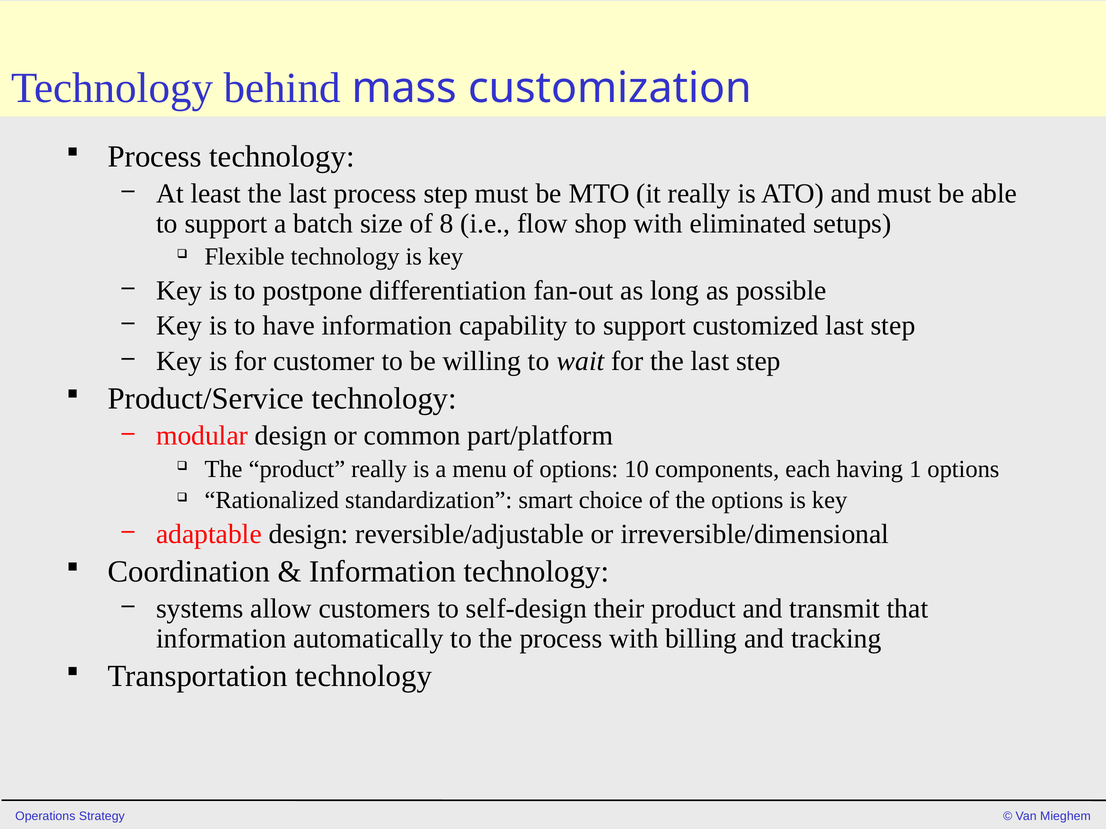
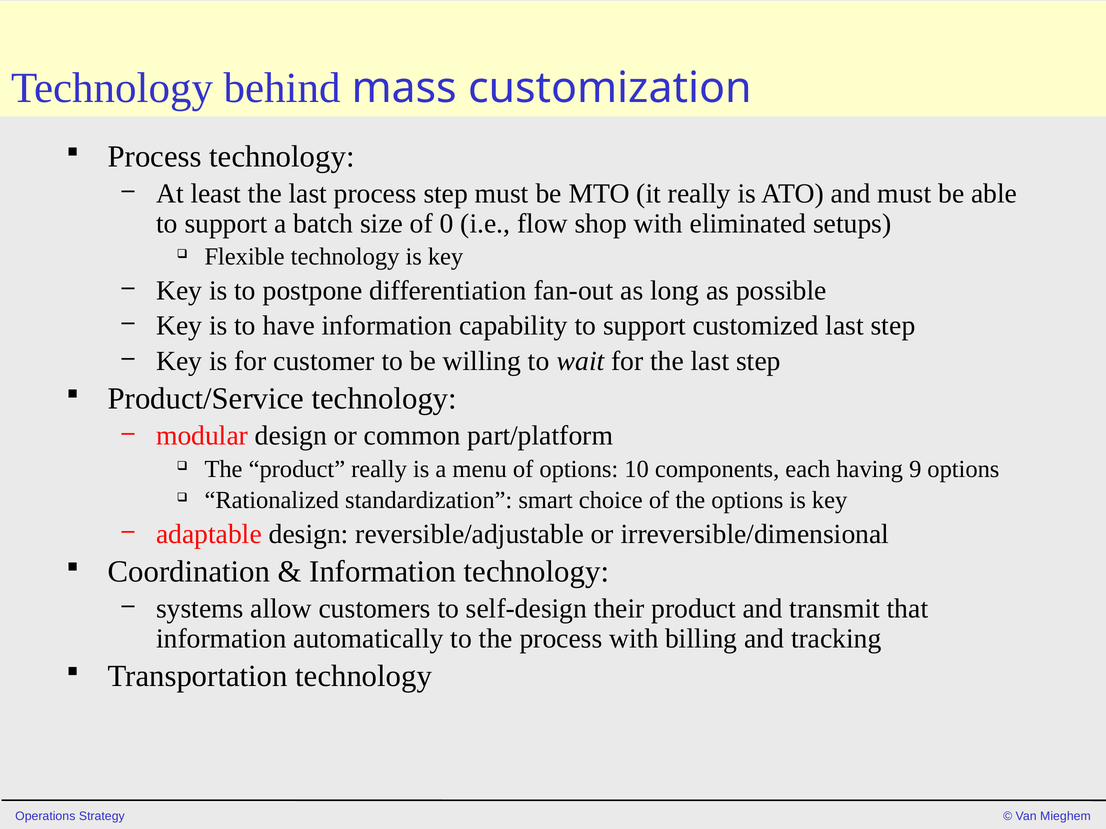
8: 8 -> 0
1: 1 -> 9
